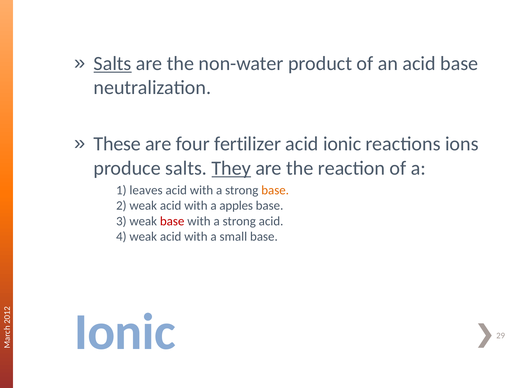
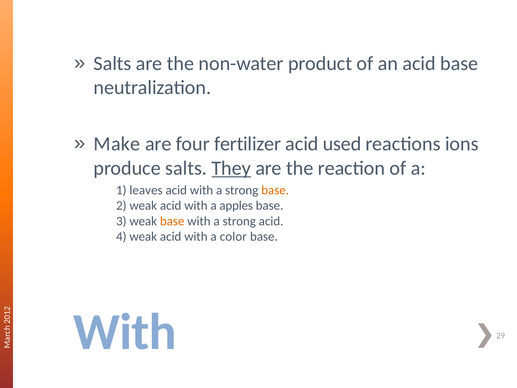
Salts at (113, 63) underline: present -> none
These: These -> Make
acid ionic: ionic -> used
base at (172, 221) colour: red -> orange
small: small -> color
Ionic at (125, 332): Ionic -> With
